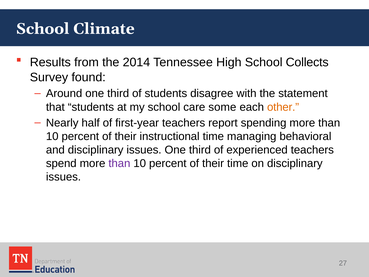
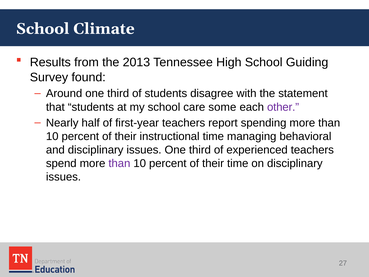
2014: 2014 -> 2013
Collects: Collects -> Guiding
other colour: orange -> purple
